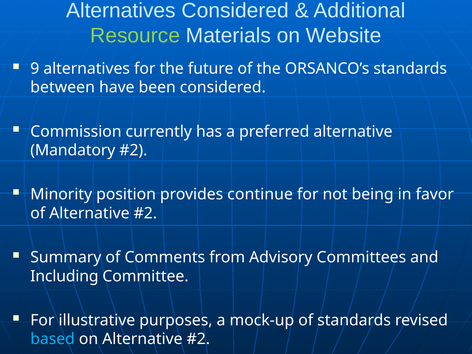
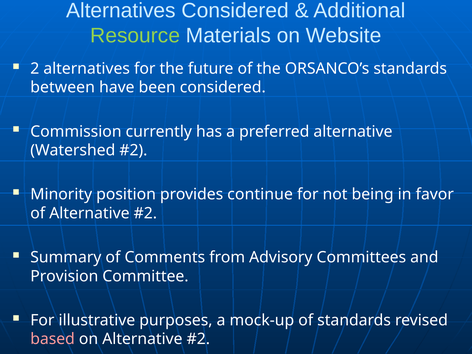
9: 9 -> 2
Mandatory: Mandatory -> Watershed
Including: Including -> Provision
based colour: light blue -> pink
